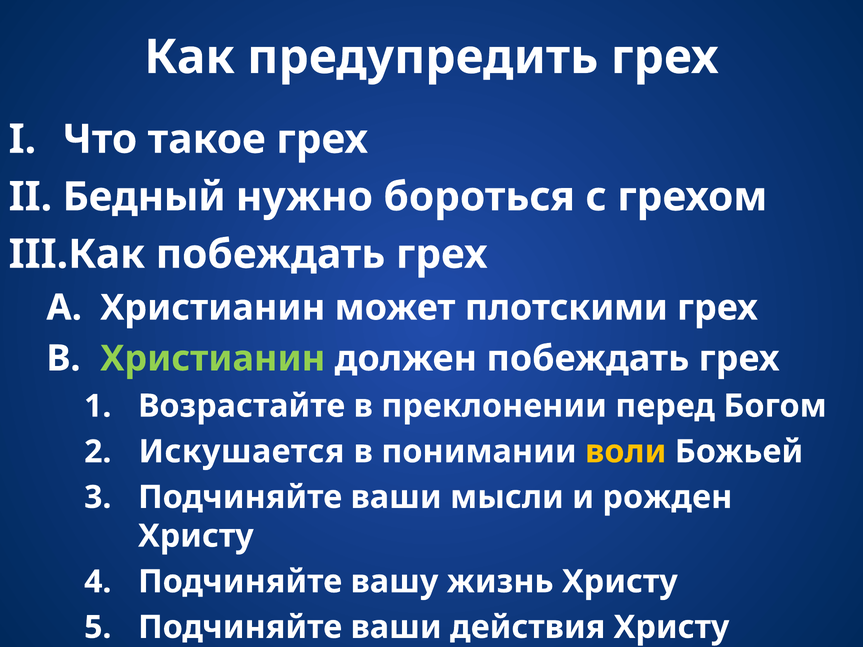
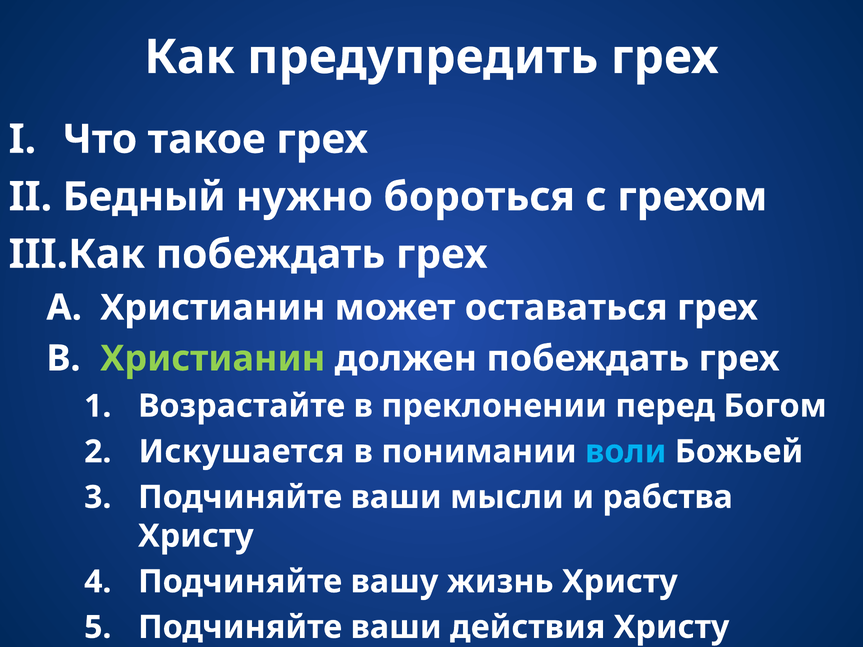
плотскими: плотскими -> оставаться
воли colour: yellow -> light blue
рожден: рожден -> рабства
